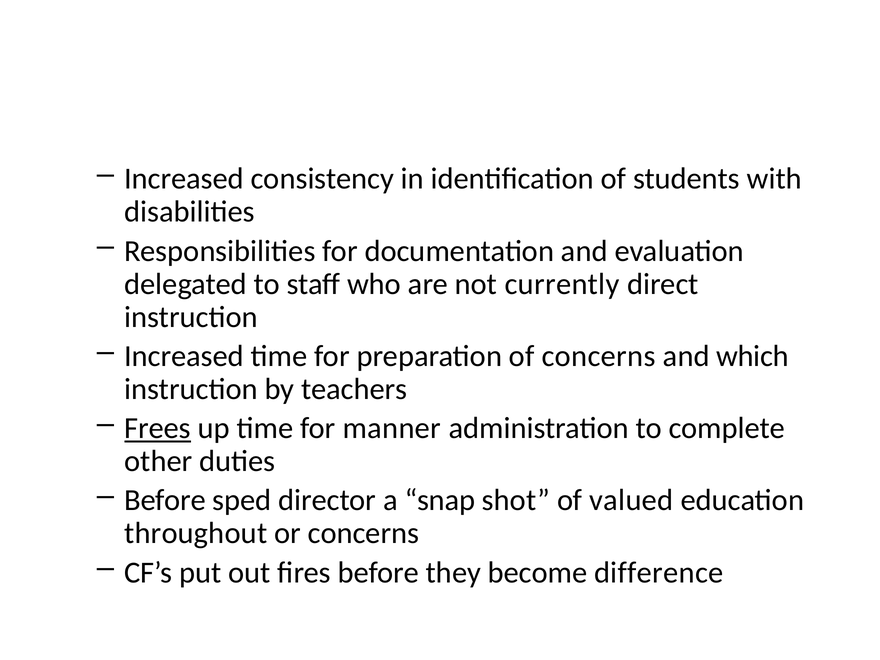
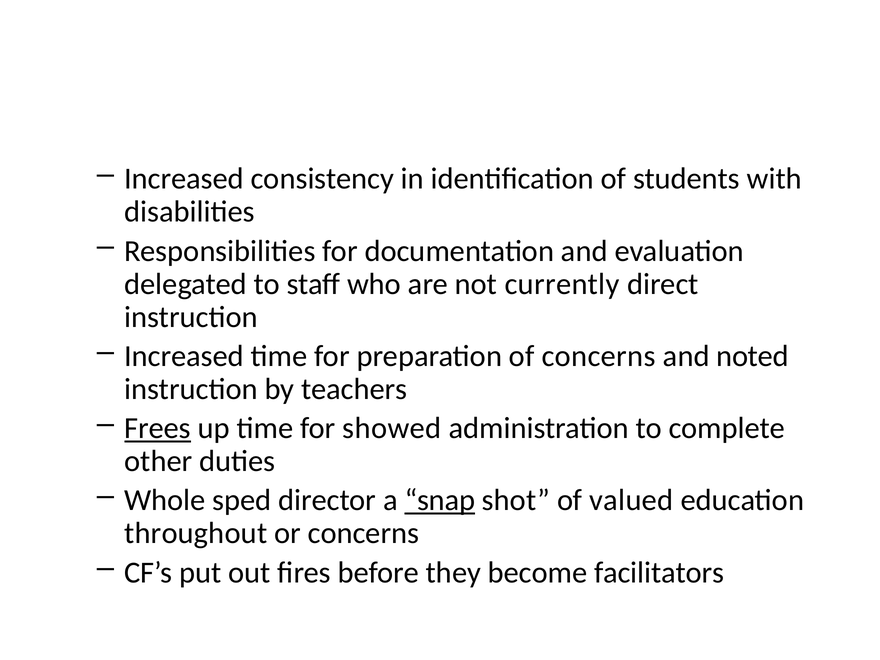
which: which -> noted
manner: manner -> showed
Before at (165, 500): Before -> Whole
snap underline: none -> present
difference: difference -> facilitators
